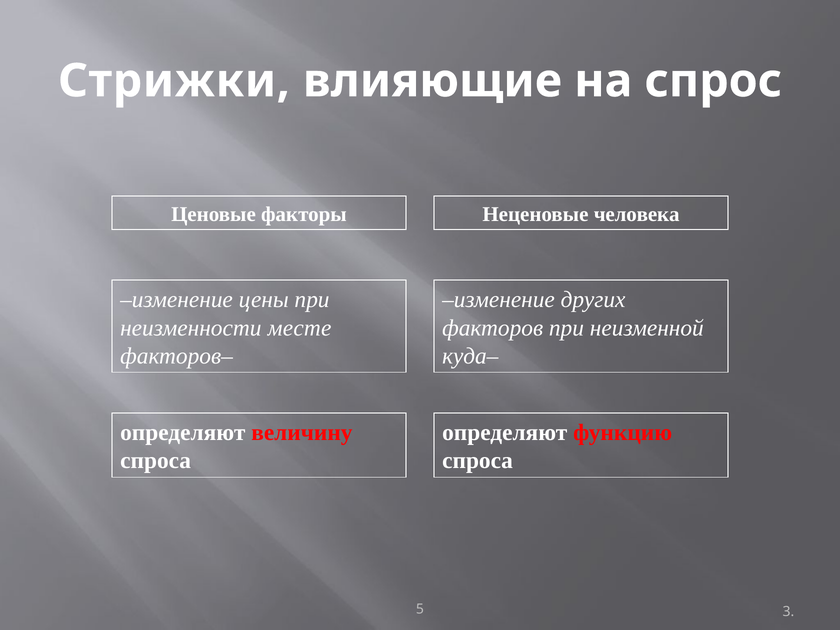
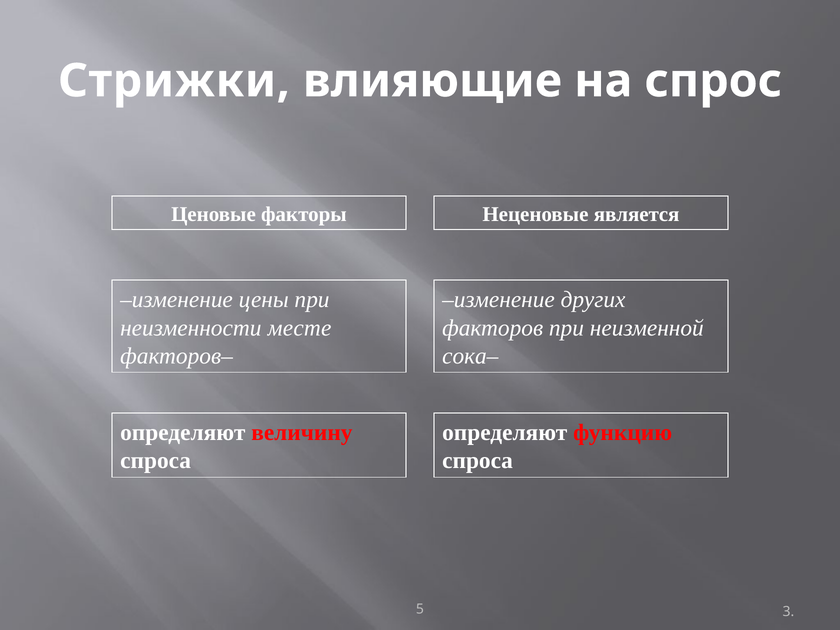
человека: человека -> является
куда–: куда– -> сока–
